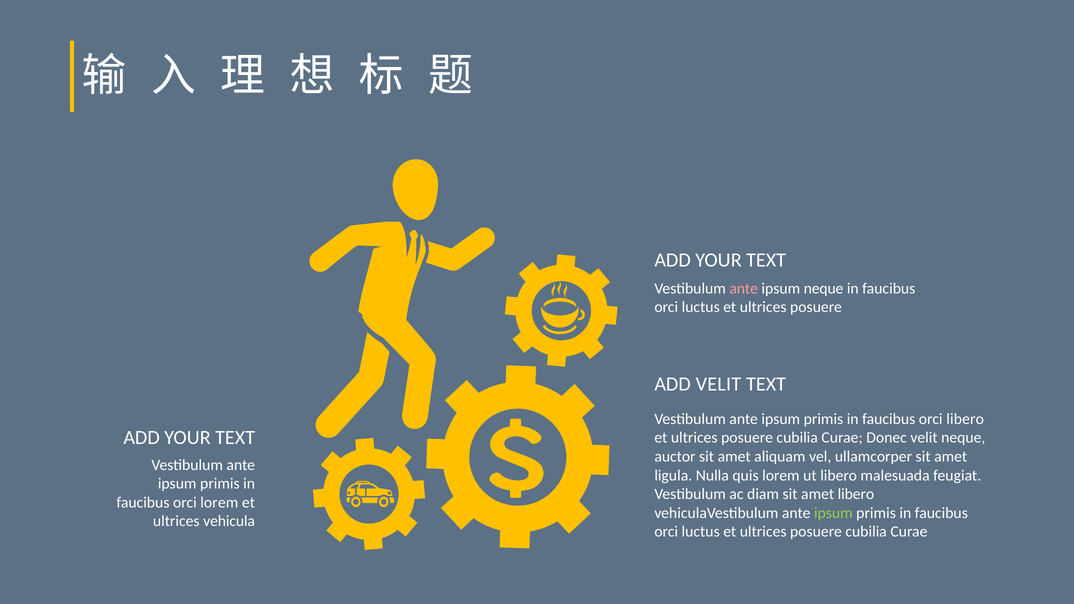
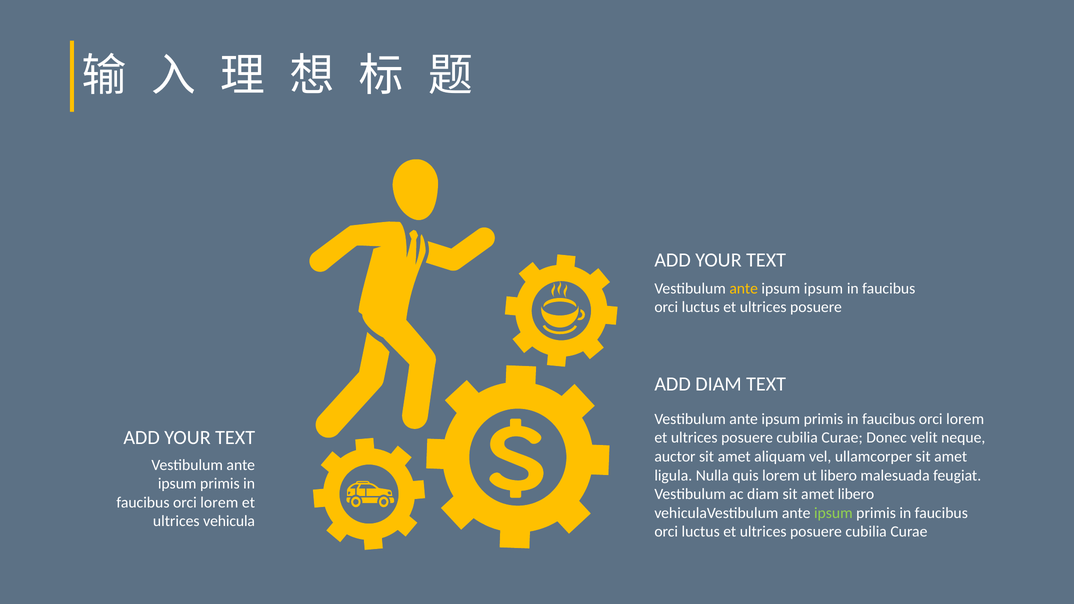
ante at (744, 288) colour: pink -> yellow
ipsum neque: neque -> ipsum
ADD VELIT: VELIT -> DIAM
libero at (965, 419): libero -> lorem
